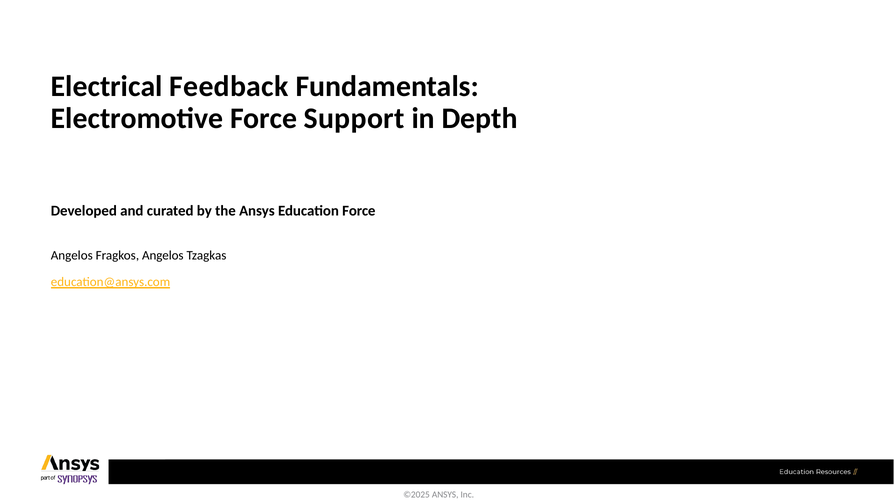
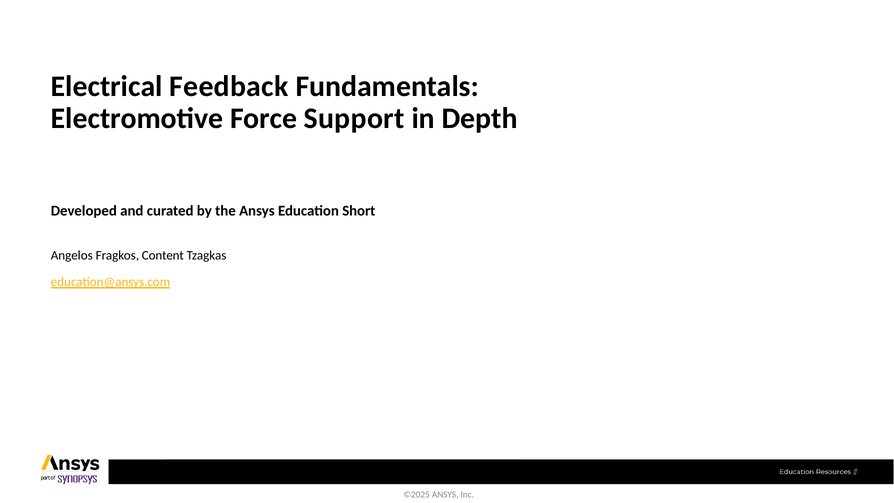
Education Force: Force -> Short
Fragkos Angelos: Angelos -> Content
